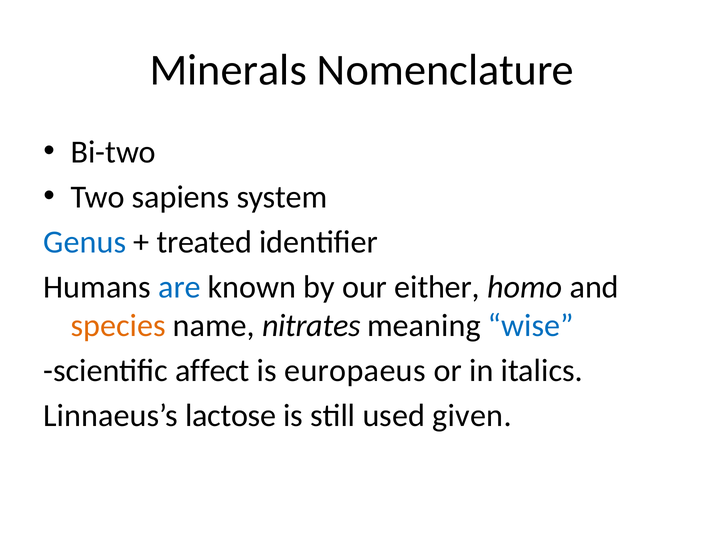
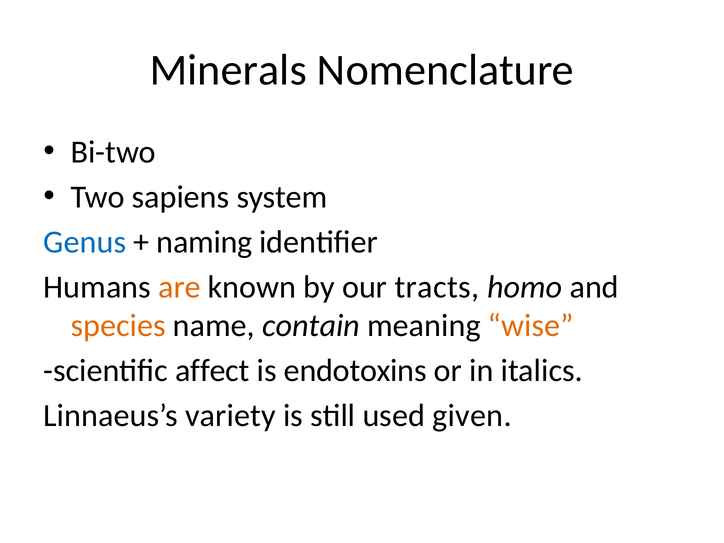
treated: treated -> naming
are colour: blue -> orange
either: either -> tracts
nitrates: nitrates -> contain
wise colour: blue -> orange
europaeus: europaeus -> endotoxins
lactose: lactose -> variety
